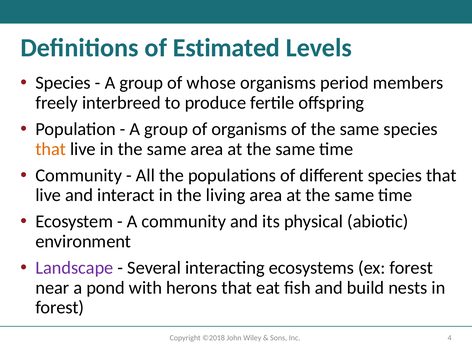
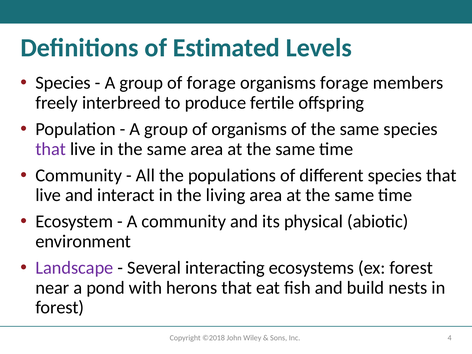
of whose: whose -> forage
organisms period: period -> forage
that at (51, 149) colour: orange -> purple
